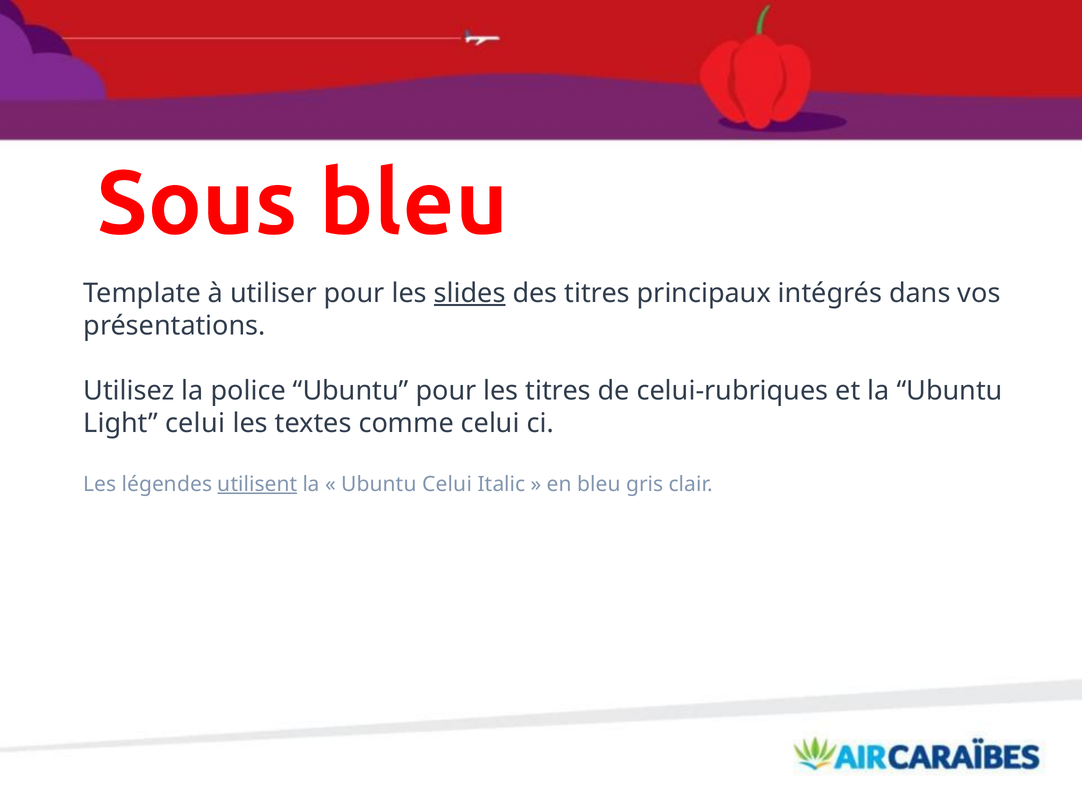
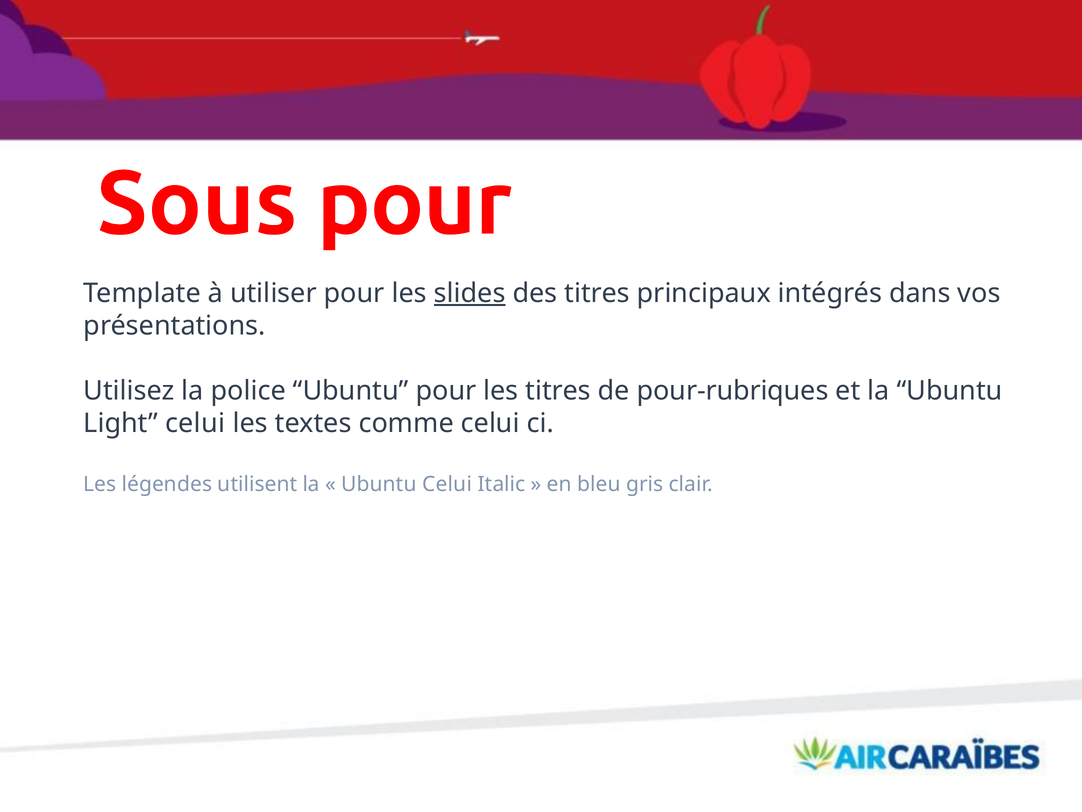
Sous bleu: bleu -> pour
celui-rubriques: celui-rubriques -> pour-rubriques
utilisent underline: present -> none
